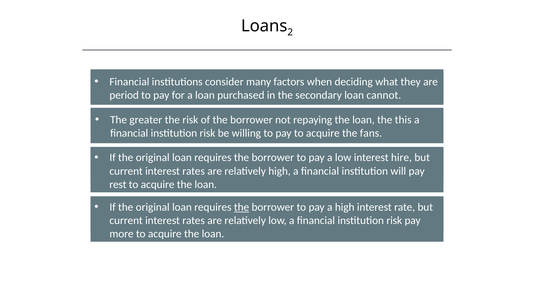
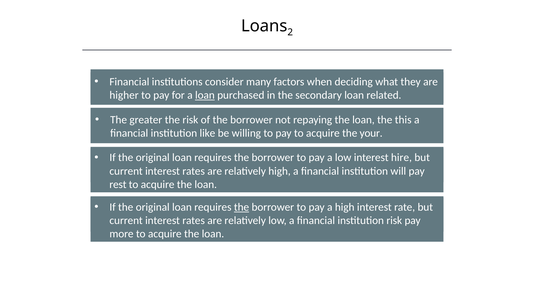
period: period -> higher
loan at (205, 95) underline: none -> present
cannot: cannot -> related
risk at (207, 133): risk -> like
fans: fans -> your
